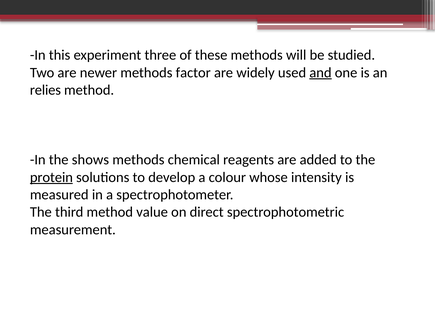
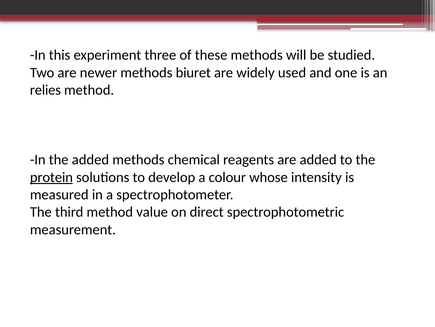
factor: factor -> biuret
and underline: present -> none
the shows: shows -> added
